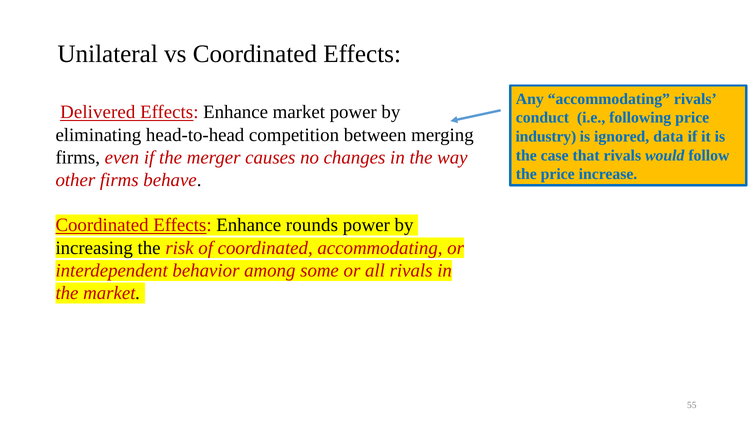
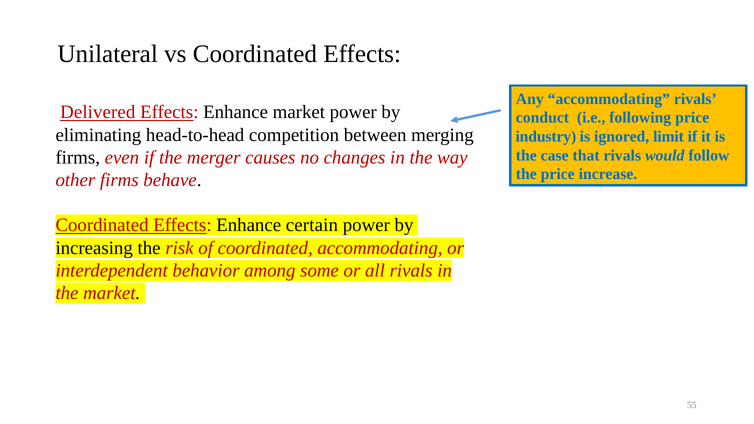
data: data -> limit
rounds: rounds -> certain
